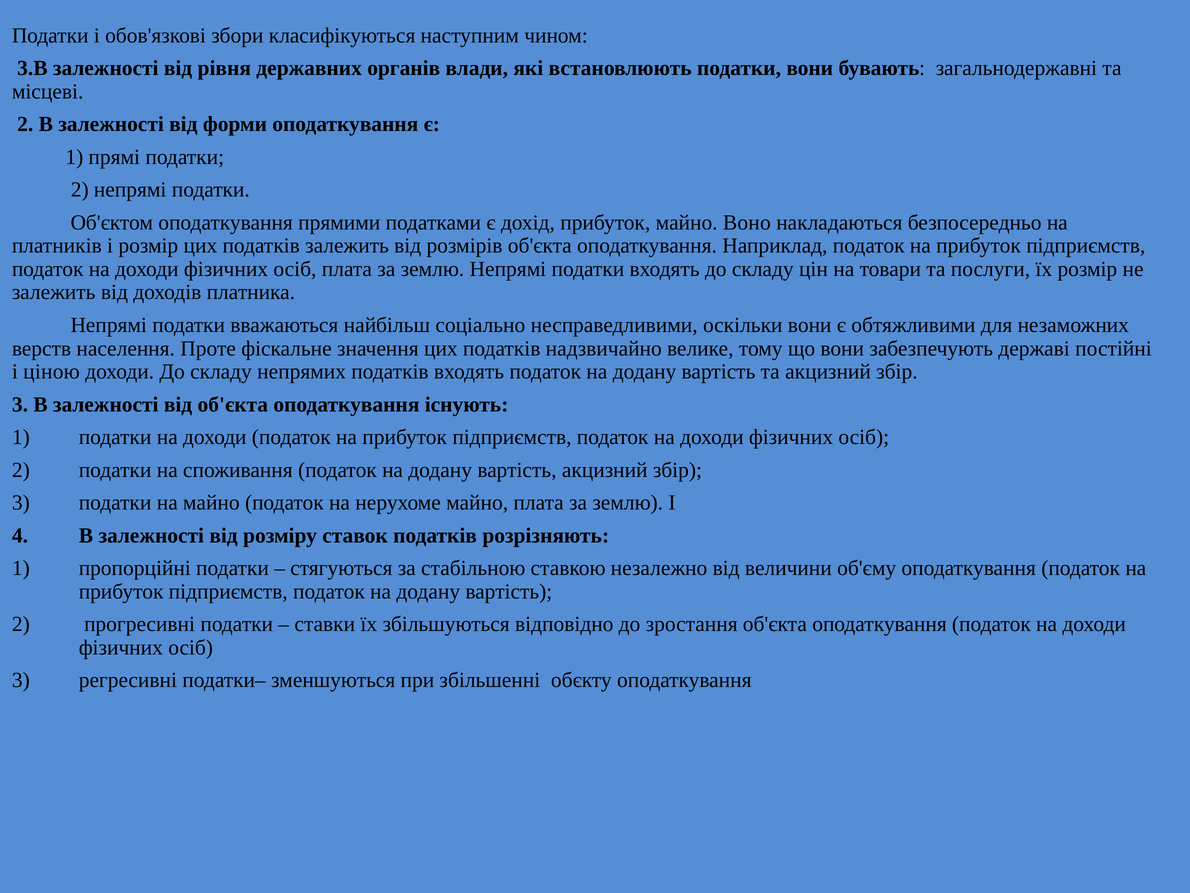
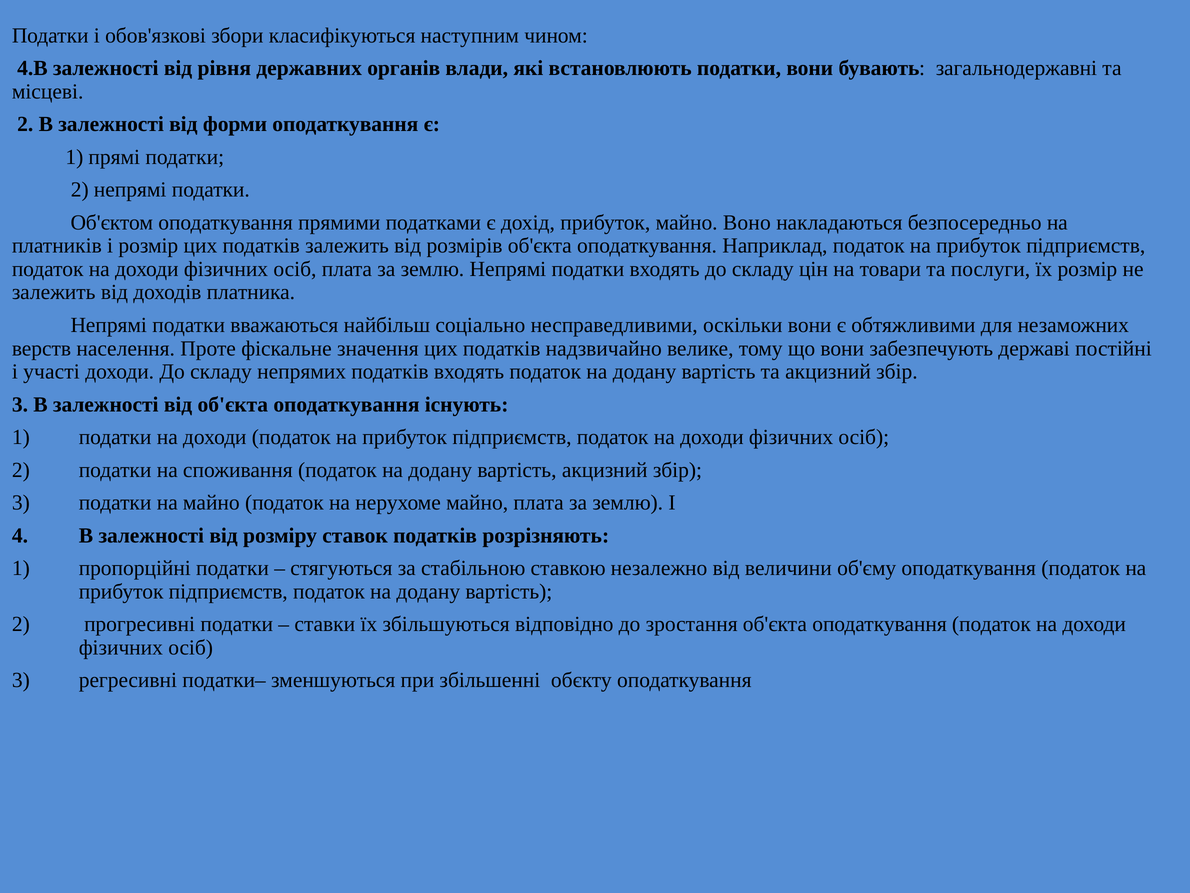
3.В: 3.В -> 4.В
ціною: ціною -> участі
